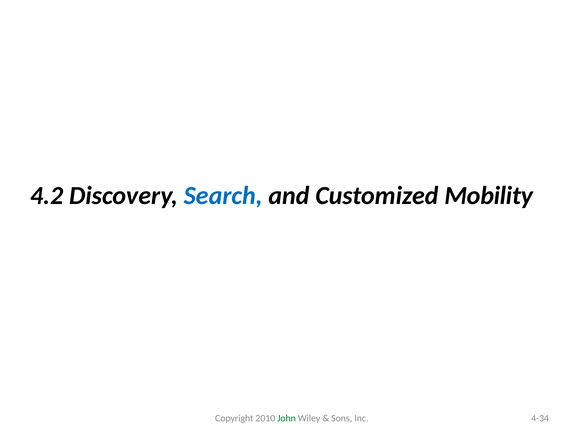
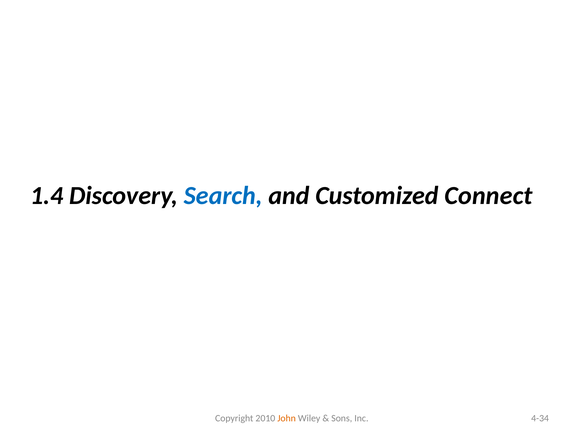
4.2: 4.2 -> 1.4
Mobility: Mobility -> Connect
John colour: green -> orange
